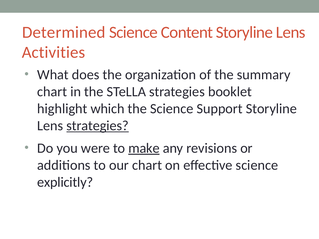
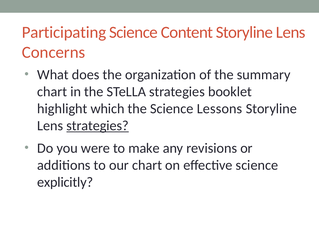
Determined: Determined -> Participating
Activities: Activities -> Concerns
Support: Support -> Lessons
make underline: present -> none
